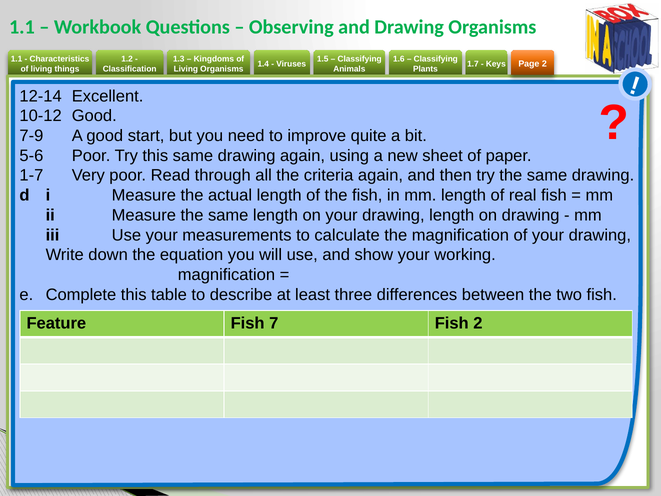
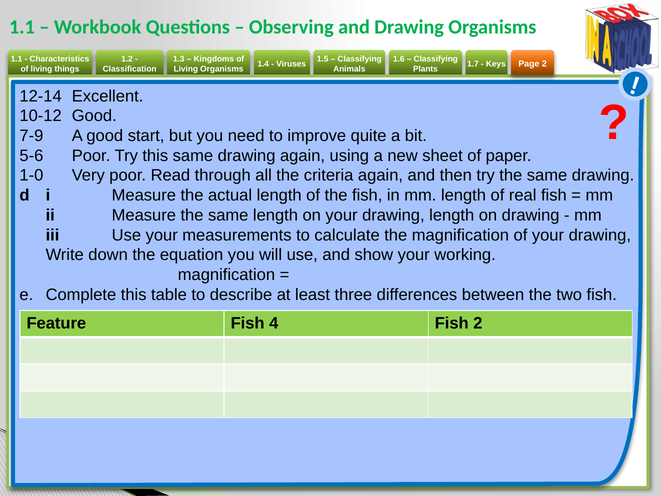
1-7: 1-7 -> 1-0
7: 7 -> 4
